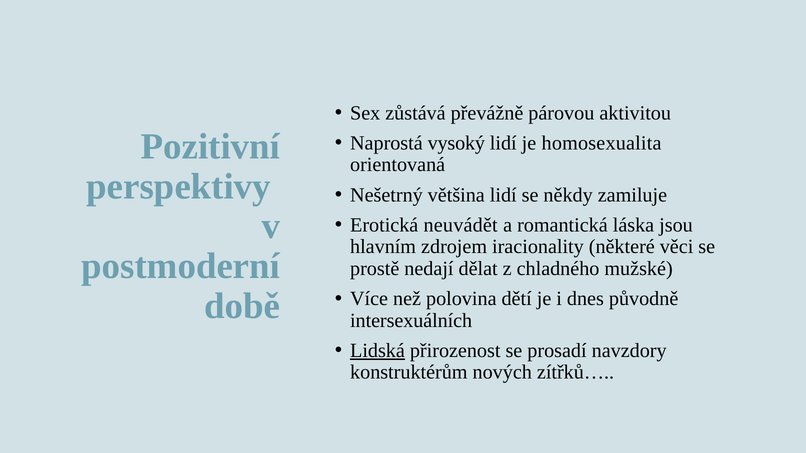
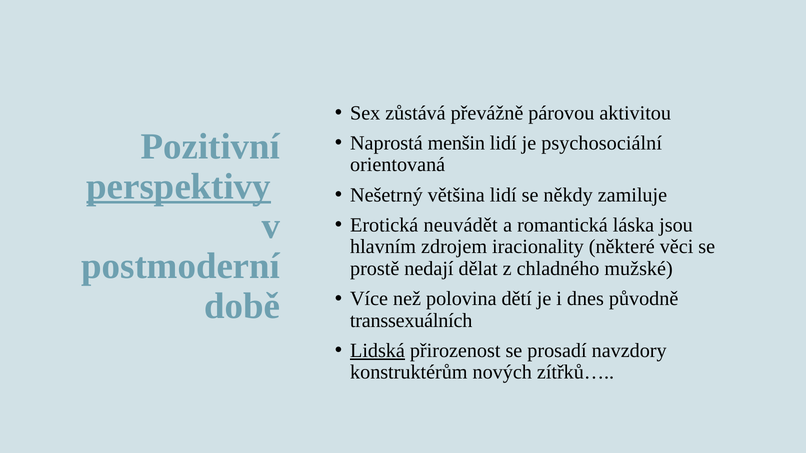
vysoký: vysoký -> menšin
homosexualita: homosexualita -> psychosociální
perspektivy underline: none -> present
intersexuálních: intersexuálních -> transsexuálních
